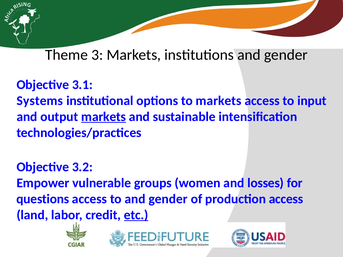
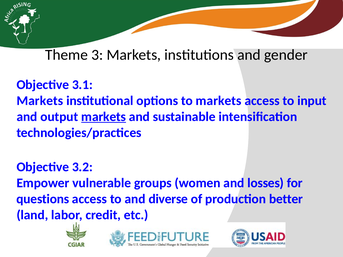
Systems at (40, 101): Systems -> Markets
to and gender: gender -> diverse
production access: access -> better
etc underline: present -> none
